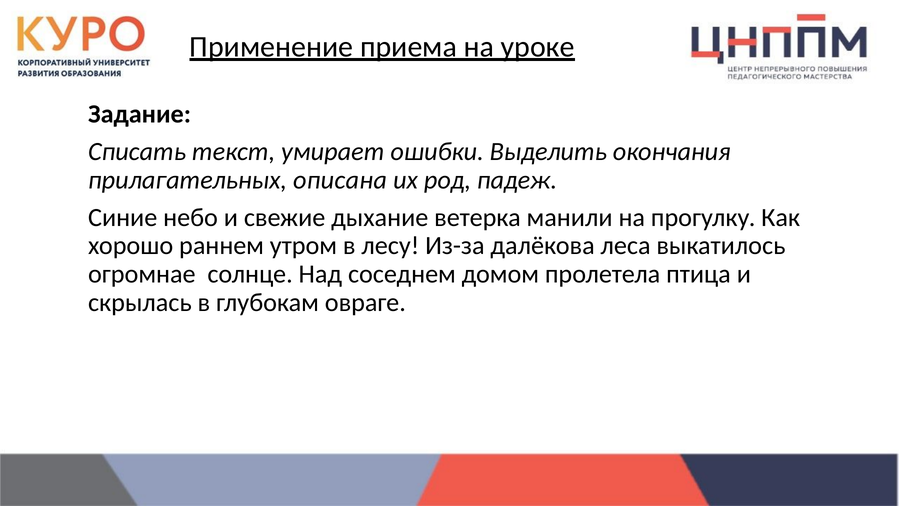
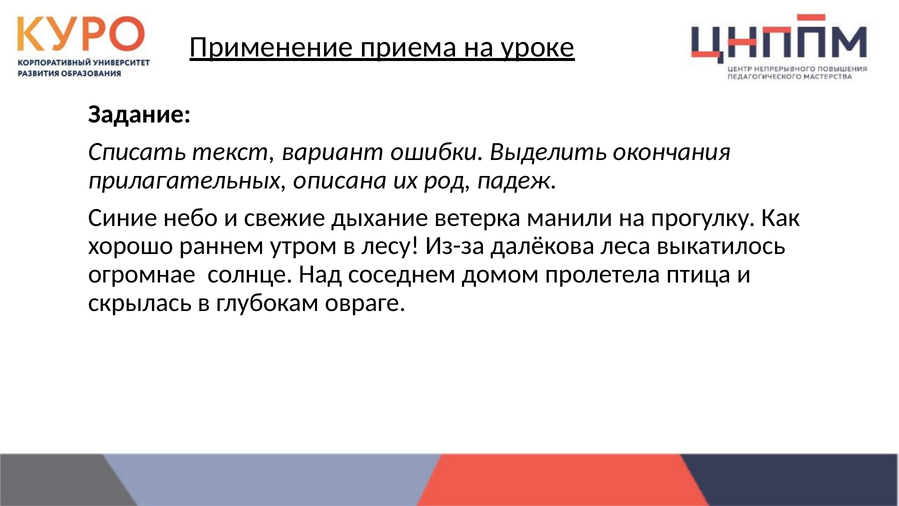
умирает: умирает -> вариант
